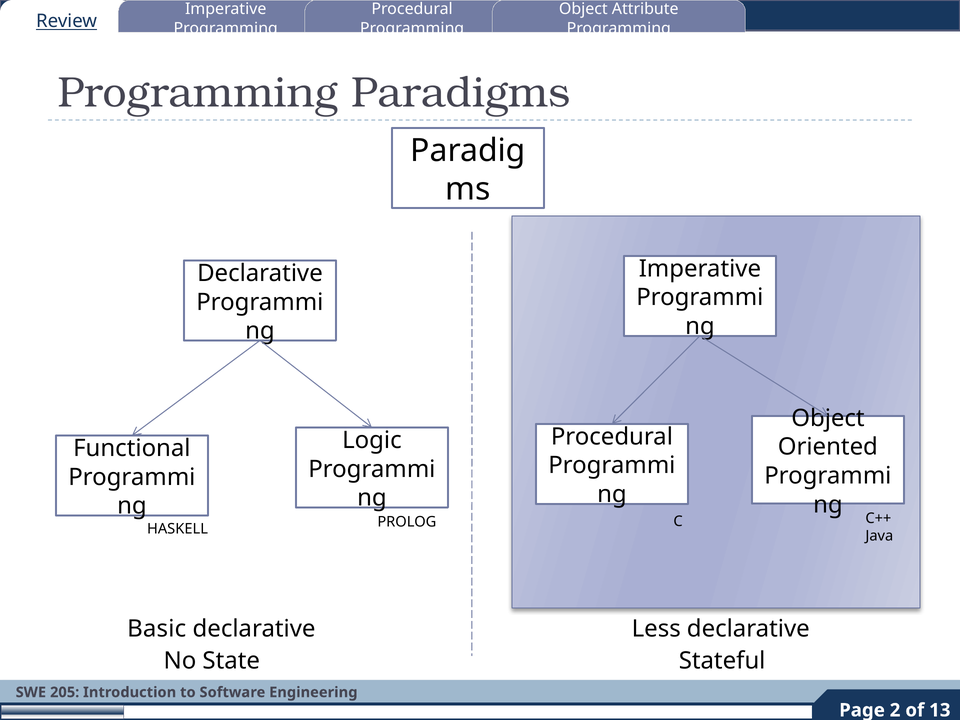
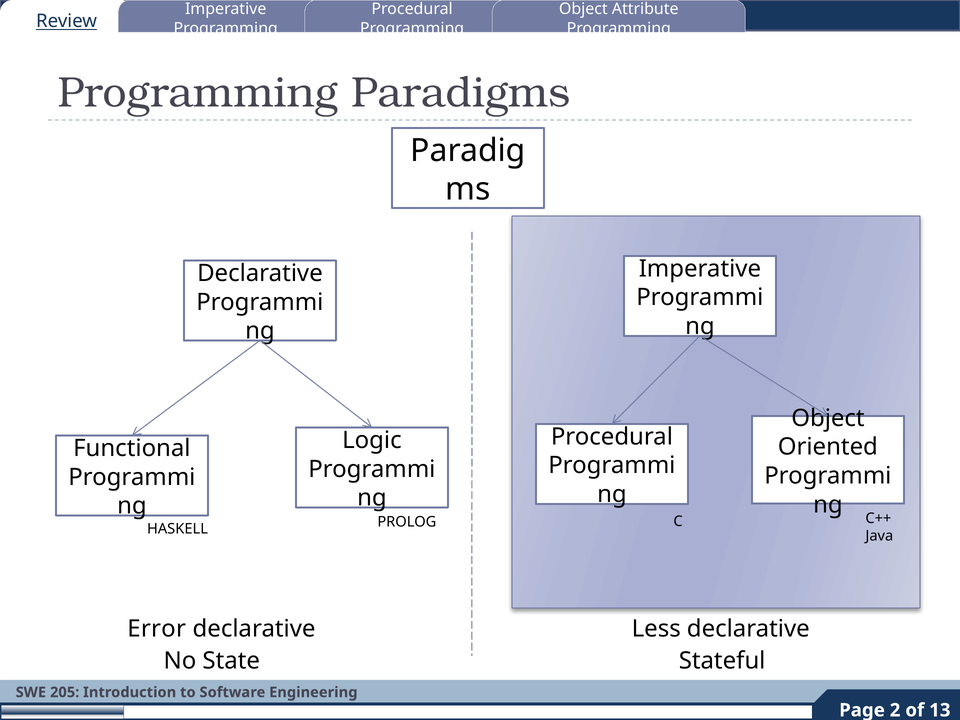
Basic: Basic -> Error
